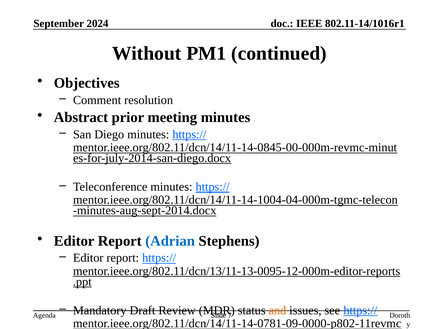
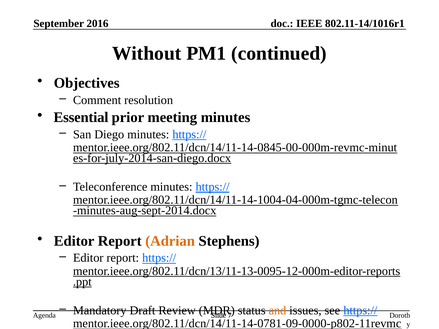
2024: 2024 -> 2016
Abstract: Abstract -> Essential
Adrian colour: blue -> orange
